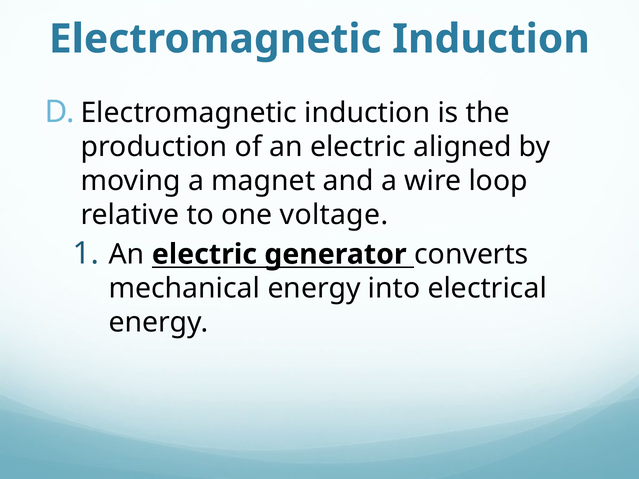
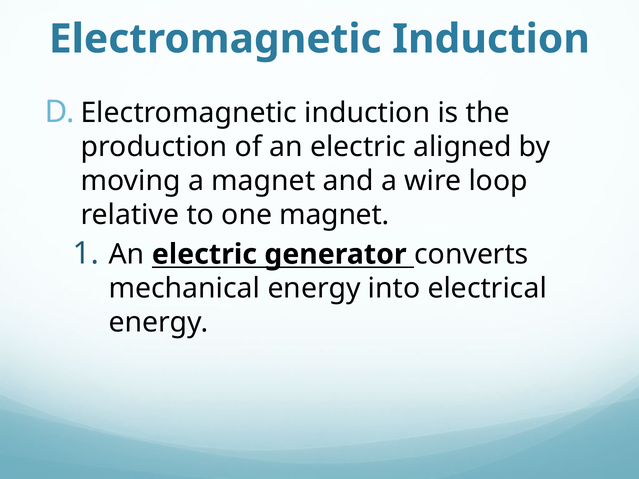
one voltage: voltage -> magnet
